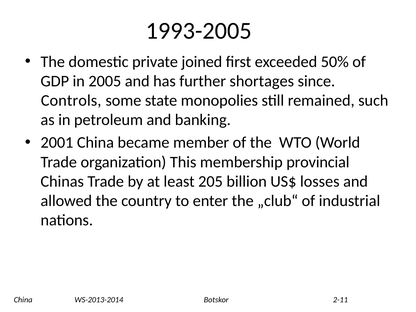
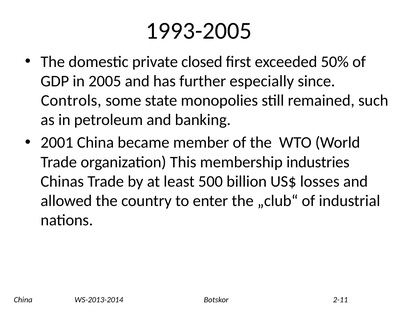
joined: joined -> closed
shortages: shortages -> especially
provincial: provincial -> industries
205: 205 -> 500
